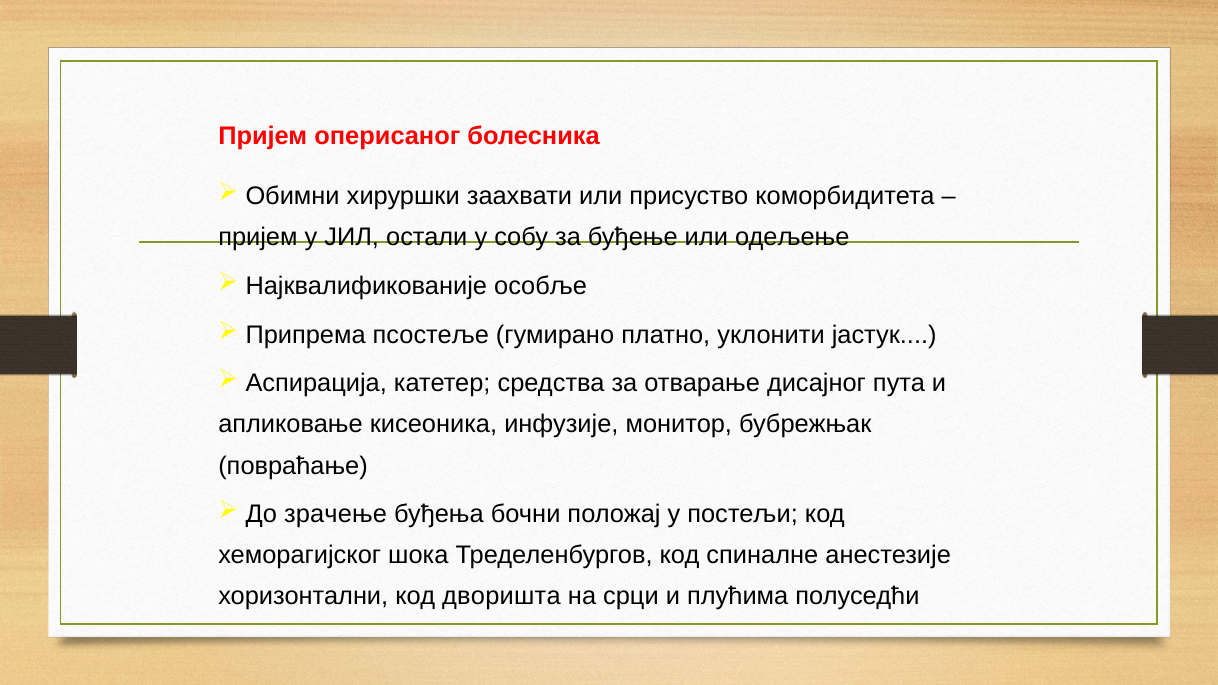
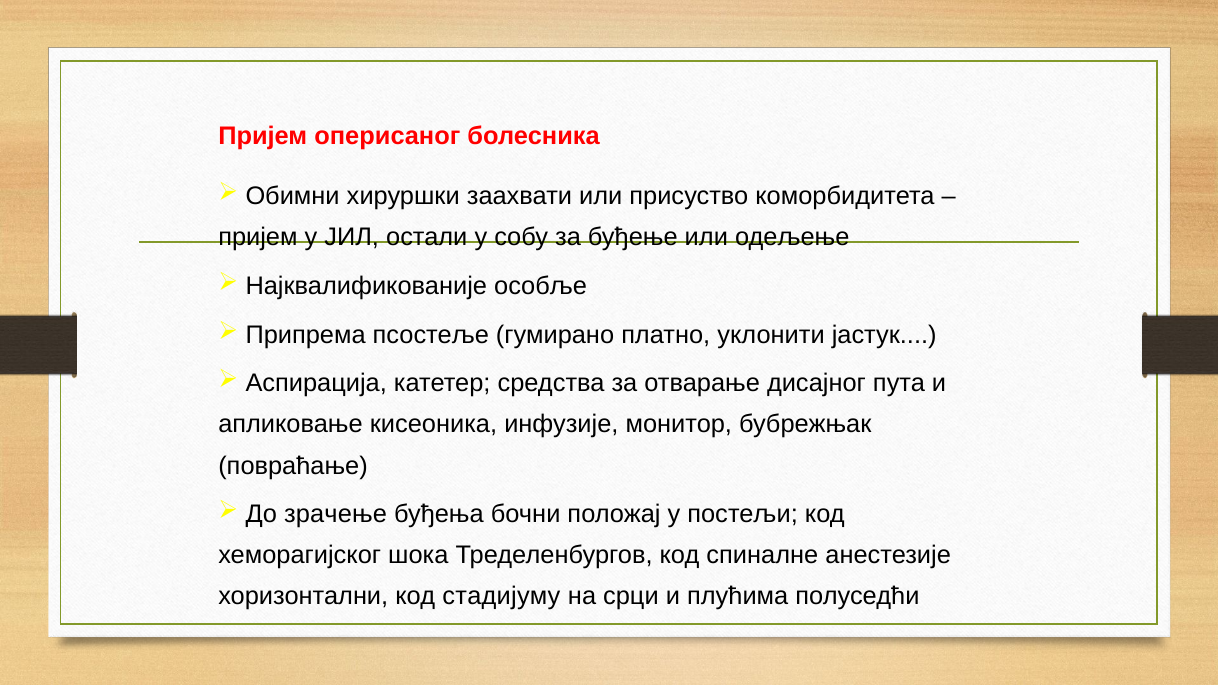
дворишта: дворишта -> стадијуму
